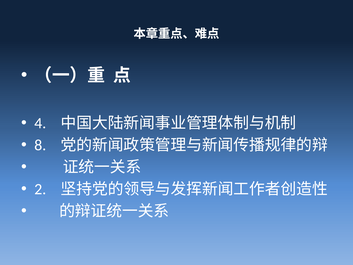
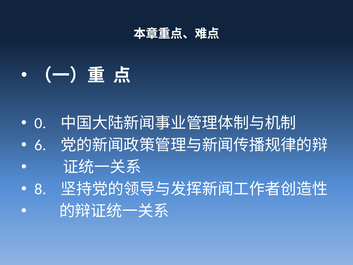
4: 4 -> 0
8: 8 -> 6
2: 2 -> 8
